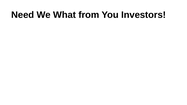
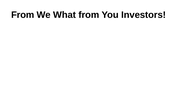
Need at (23, 15): Need -> From
